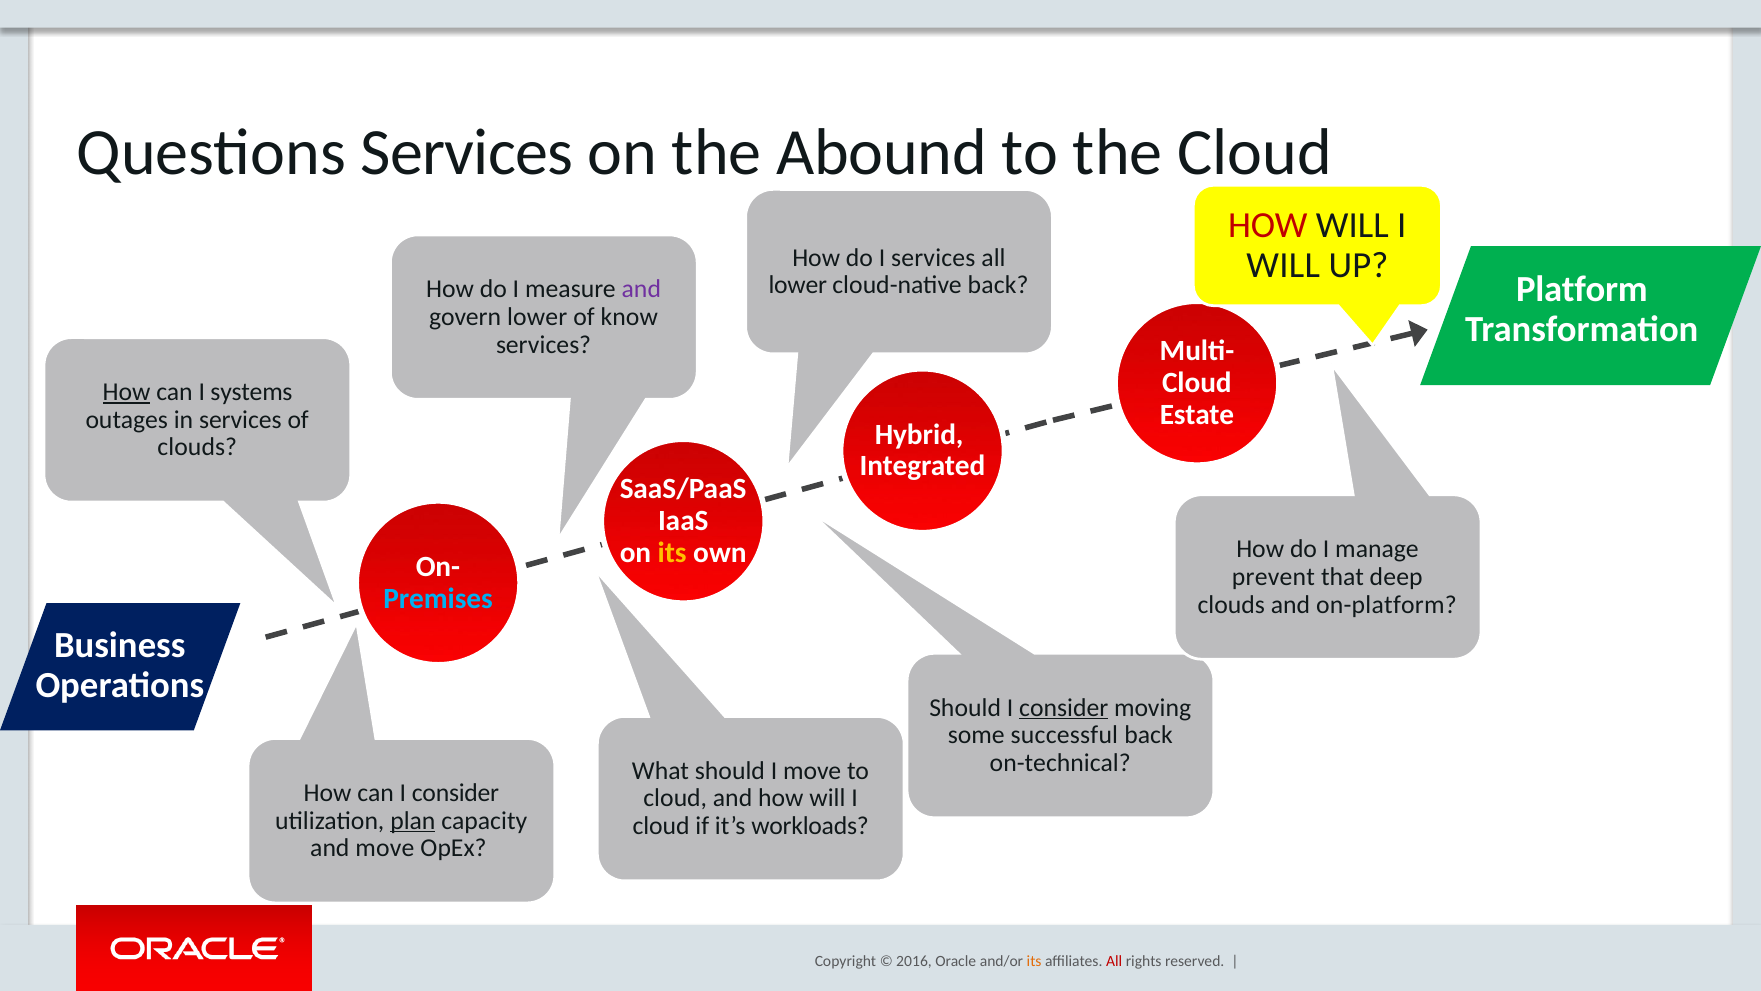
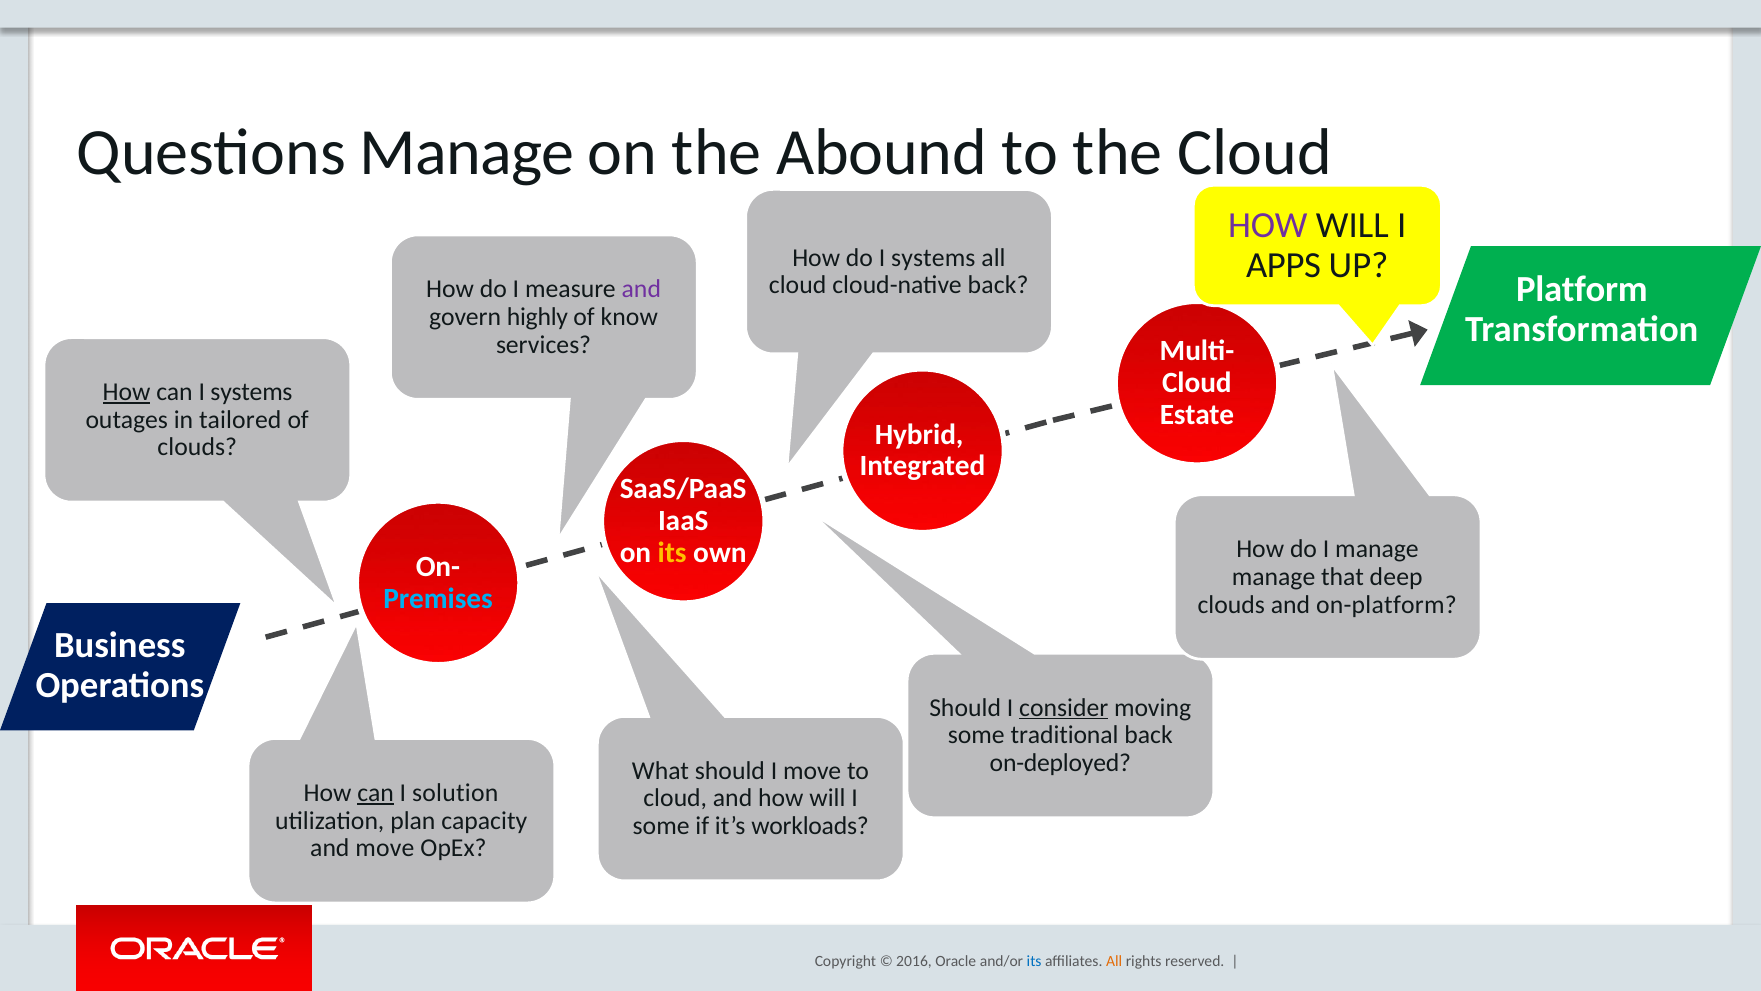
Questions Services: Services -> Manage
HOW at (1268, 225) colour: red -> purple
do I services: services -> systems
WILL at (1283, 265): WILL -> APPS
lower at (798, 285): lower -> cloud
govern lower: lower -> highly
in services: services -> tailored
prevent at (1274, 577): prevent -> manage
successful: successful -> traditional
on-technical: on-technical -> on-deployed
can at (376, 793) underline: none -> present
consider at (456, 793): consider -> solution
plan underline: present -> none
cloud at (661, 826): cloud -> some
its at (1034, 961) colour: orange -> blue
All at (1114, 961) colour: red -> orange
